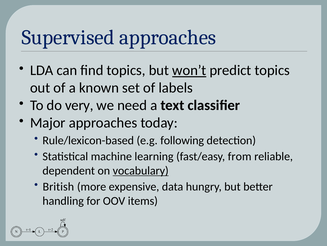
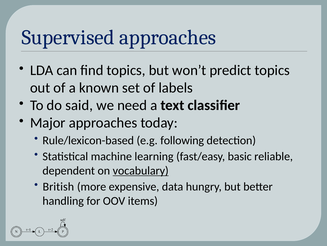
won’t underline: present -> none
very: very -> said
from: from -> basic
